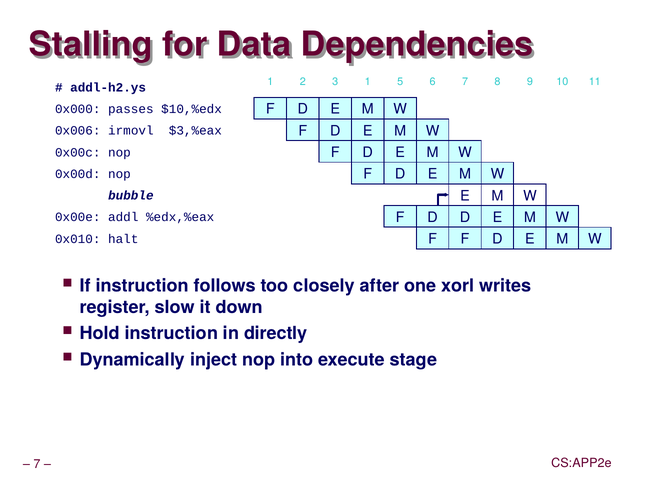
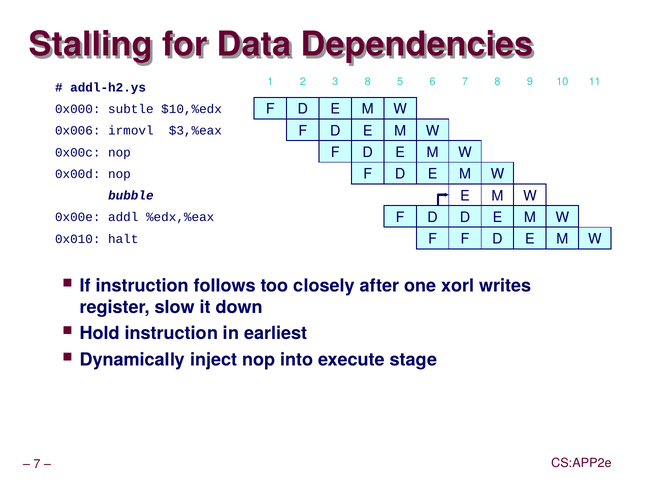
3 1: 1 -> 8
passes: passes -> subtle
directly: directly -> earliest
